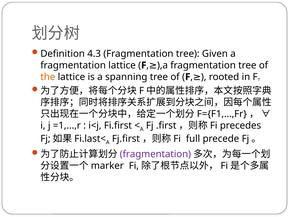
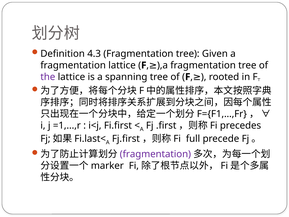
the colour: orange -> purple
